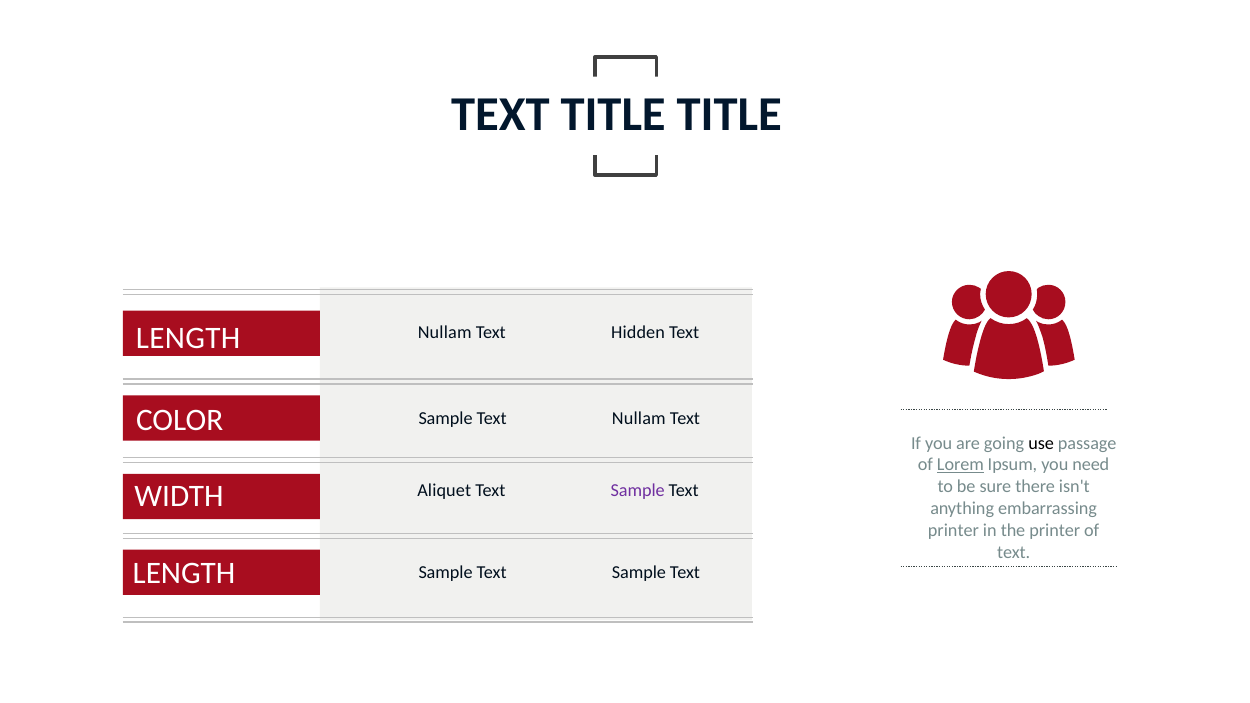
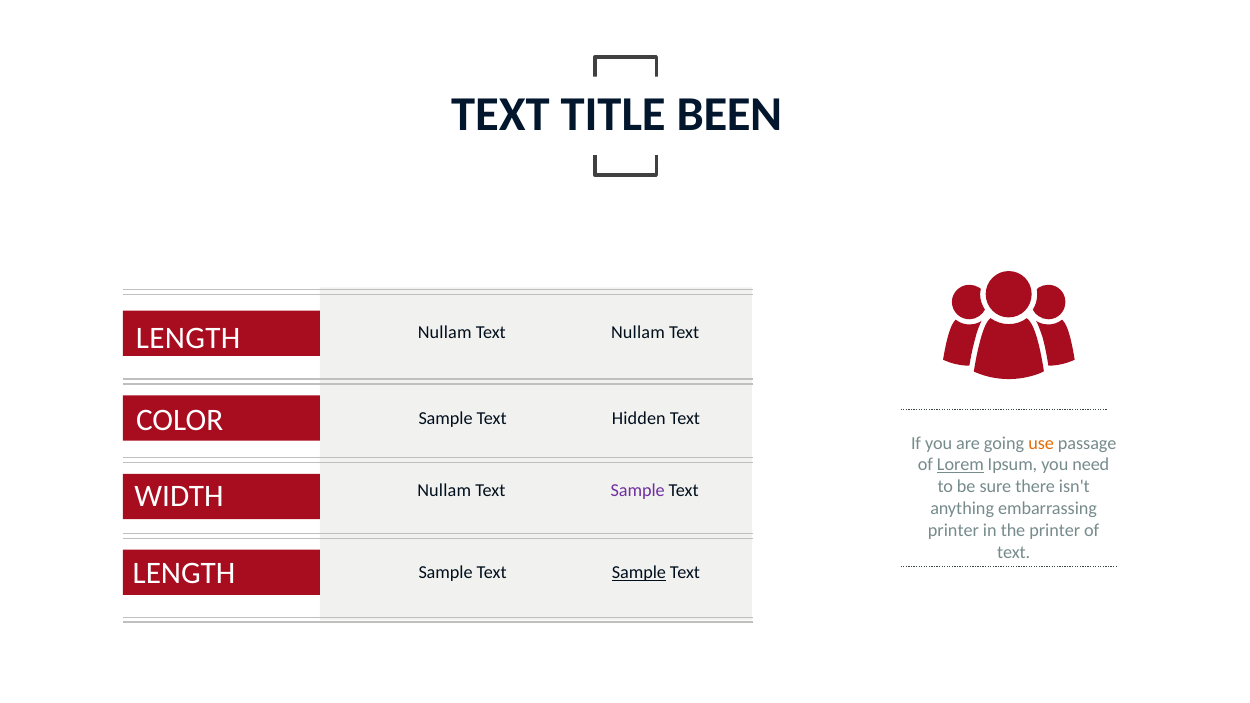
TITLE TITLE: TITLE -> BEEN
Hidden at (638, 333): Hidden -> Nullam
Text Nullam: Nullam -> Hidden
use colour: black -> orange
Aliquet at (444, 491): Aliquet -> Nullam
Sample at (639, 573) underline: none -> present
